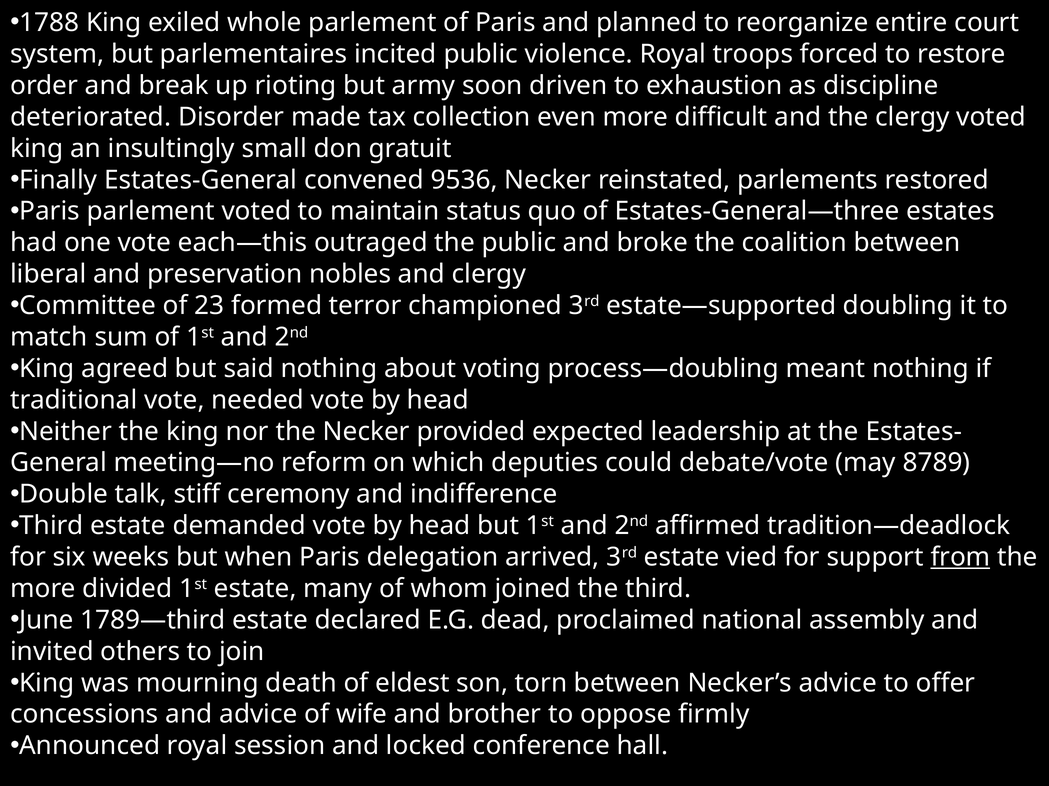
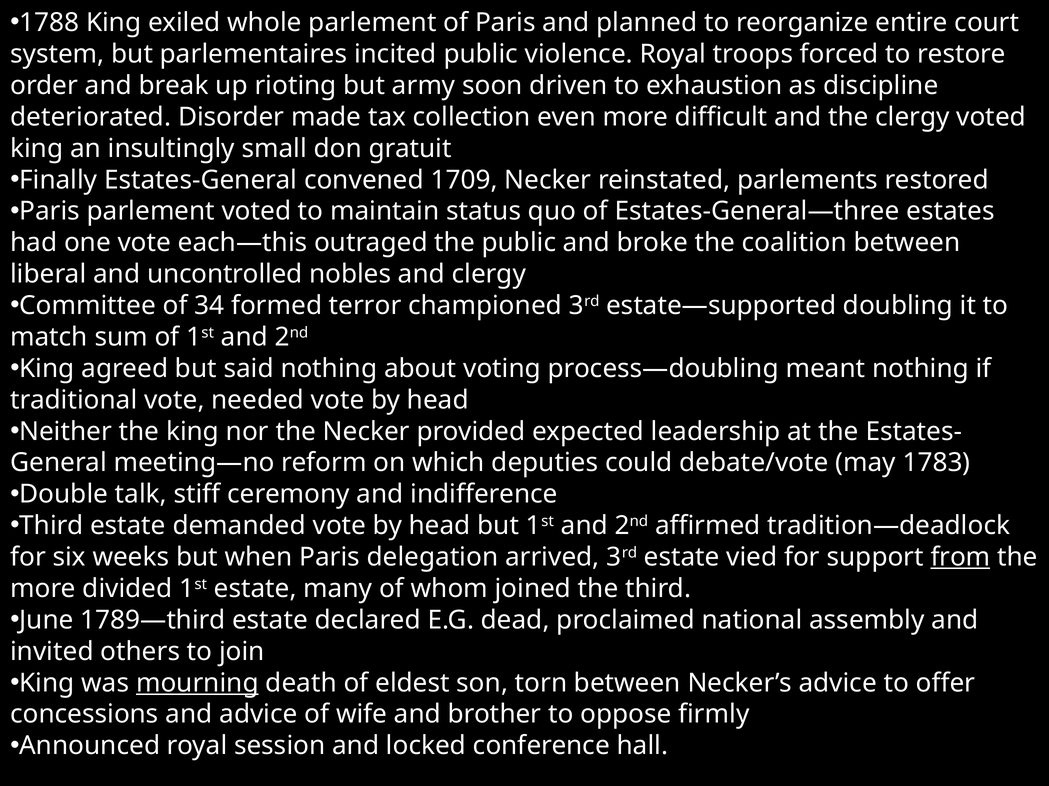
9536: 9536 -> 1709
preservation: preservation -> uncontrolled
23: 23 -> 34
8789: 8789 -> 1783
mourning underline: none -> present
